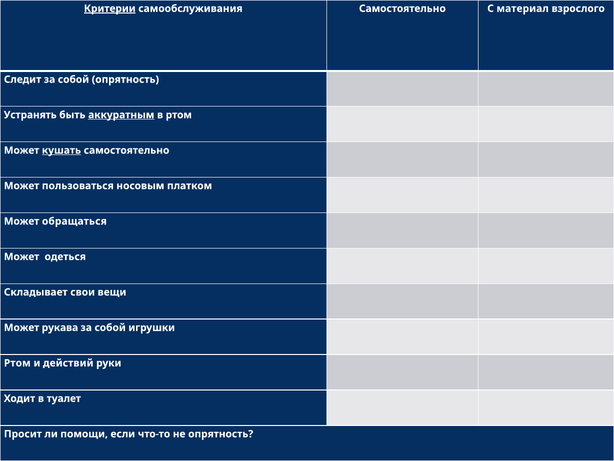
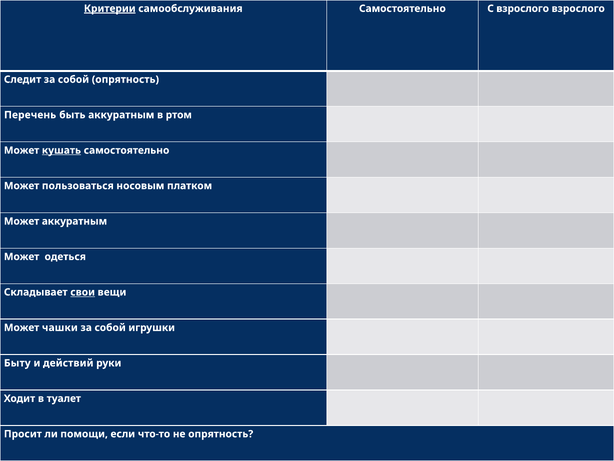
С материал: материал -> взрослого
Устранять: Устранять -> Перечень
аккуратным at (121, 115) underline: present -> none
Может обращаться: обращаться -> аккуратным
свои underline: none -> present
рукава: рукава -> чашки
Ртом at (17, 363): Ртом -> Быту
